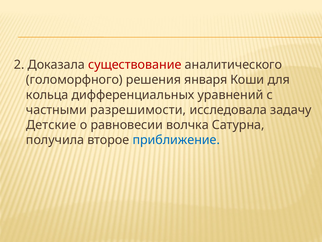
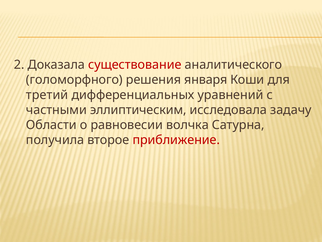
кольца: кольца -> третий
разрешимости: разрешимости -> эллиптическим
Детские: Детские -> Области
приближение colour: blue -> red
